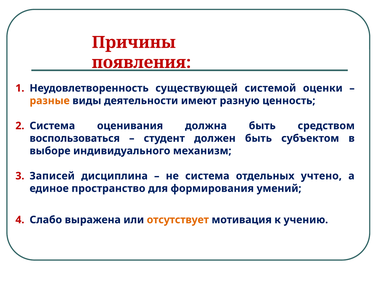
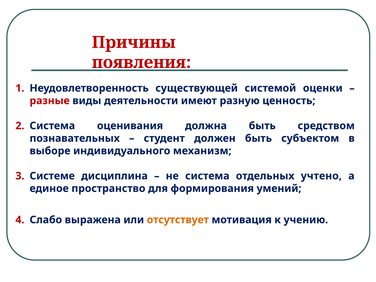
разные colour: orange -> red
воспользоваться: воспользоваться -> познавательных
Записей: Записей -> Системе
